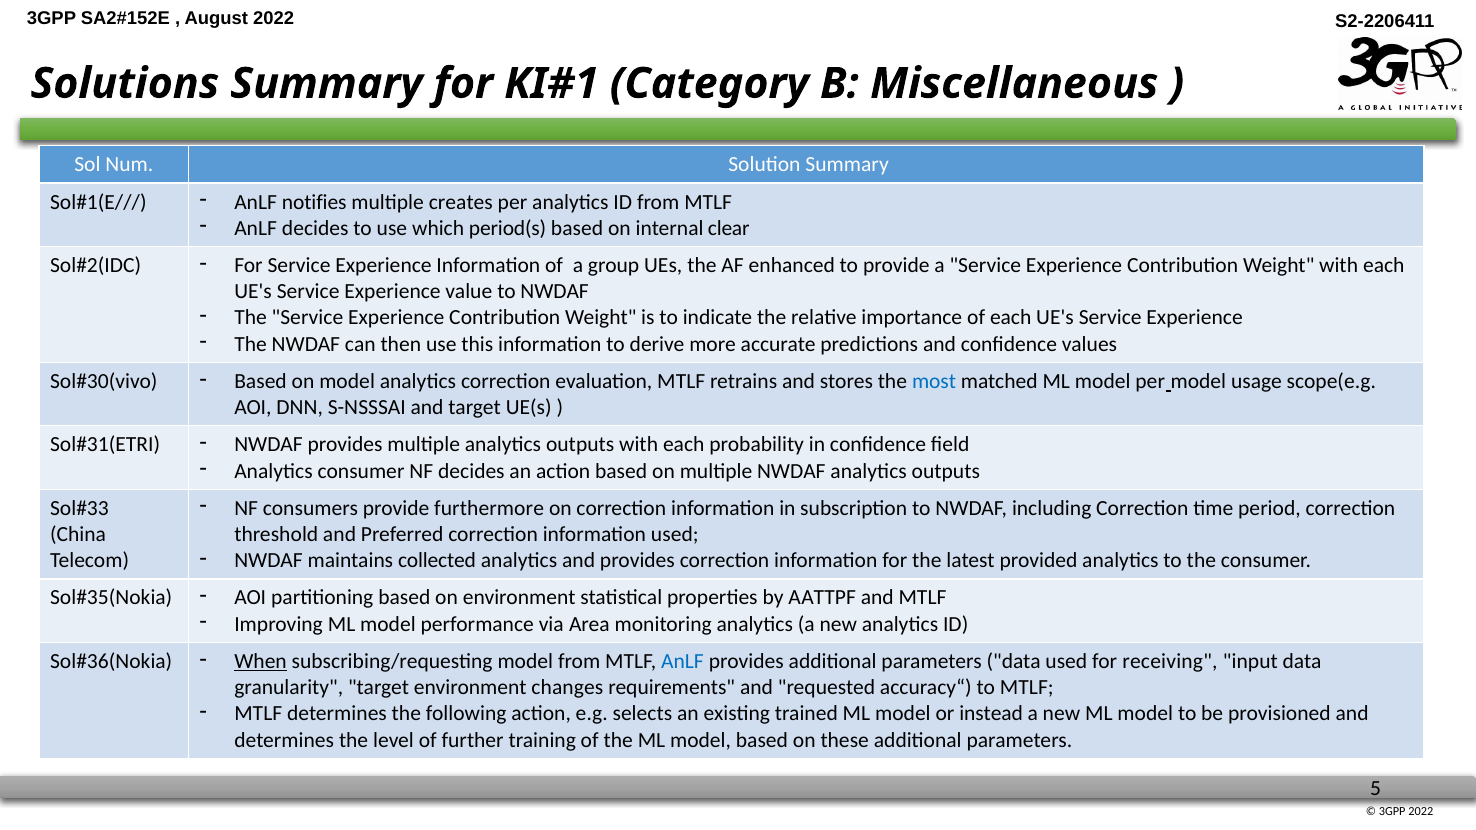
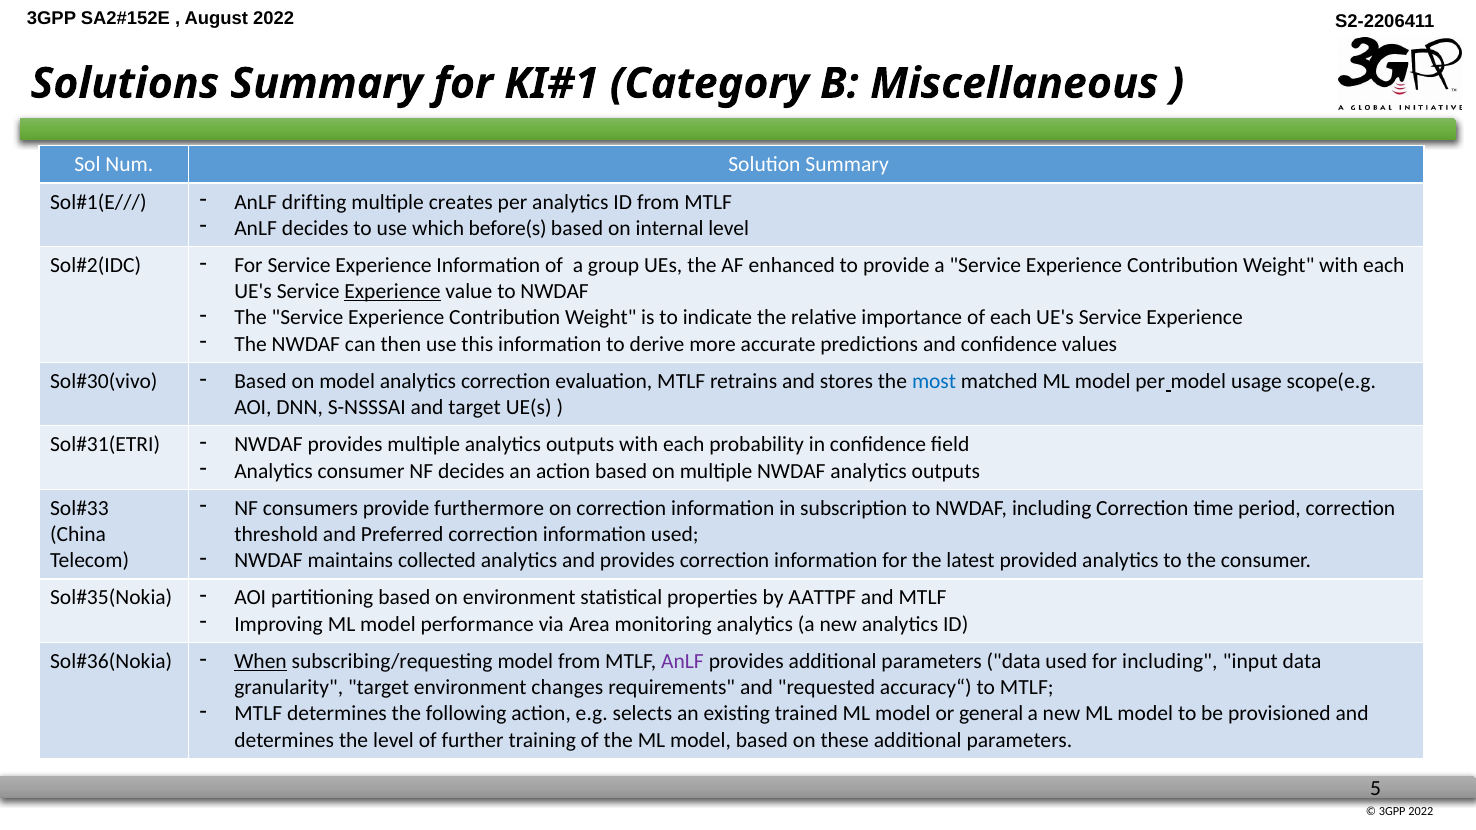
notifies: notifies -> drifting
period(s: period(s -> before(s
internal clear: clear -> level
Experience at (393, 292) underline: none -> present
AnLF at (683, 662) colour: blue -> purple
for receiving: receiving -> including
instead: instead -> general
